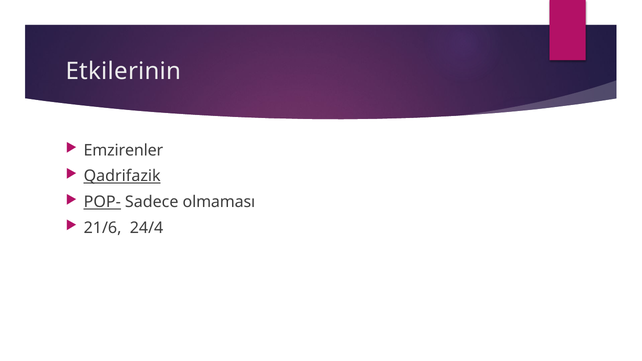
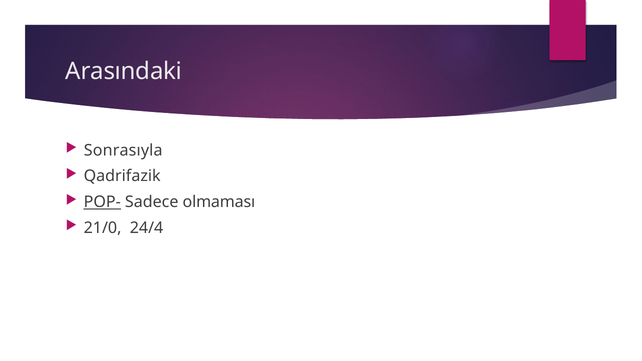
Etkilerinin: Etkilerinin -> Arasındaki
Emzirenler: Emzirenler -> Sonrasıyla
Qadrifazik underline: present -> none
21/6: 21/6 -> 21/0
